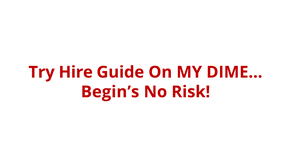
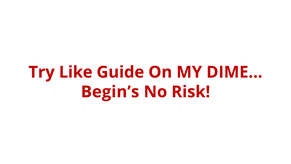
Hire: Hire -> Like
